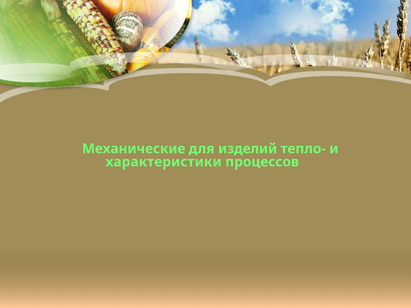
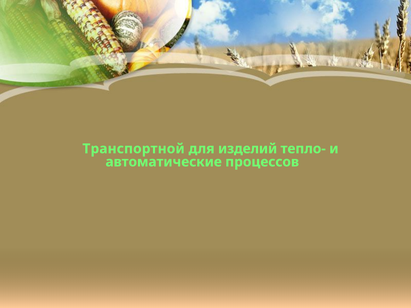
Механические: Механические -> Транспортной
характеристики: характеристики -> автоматические
